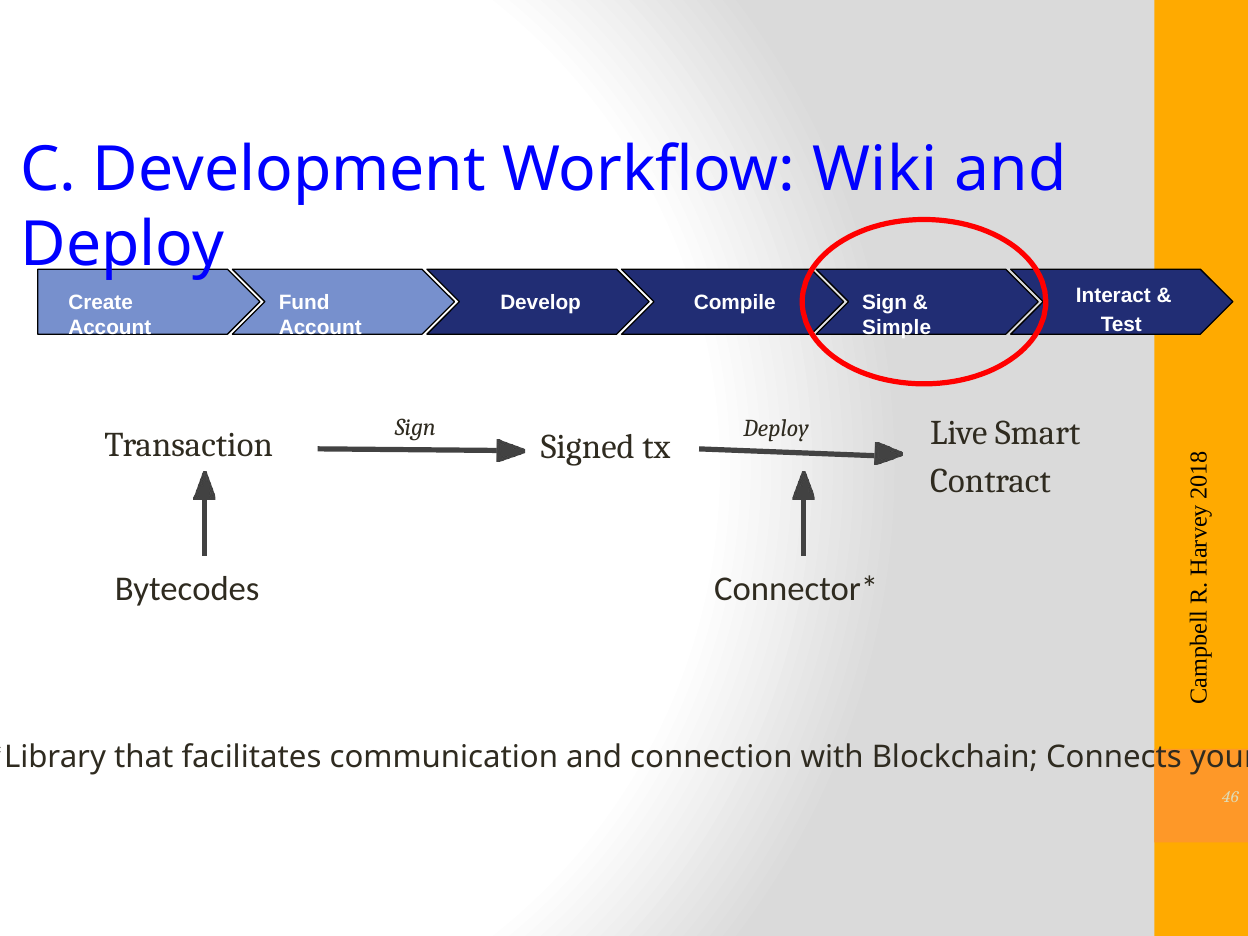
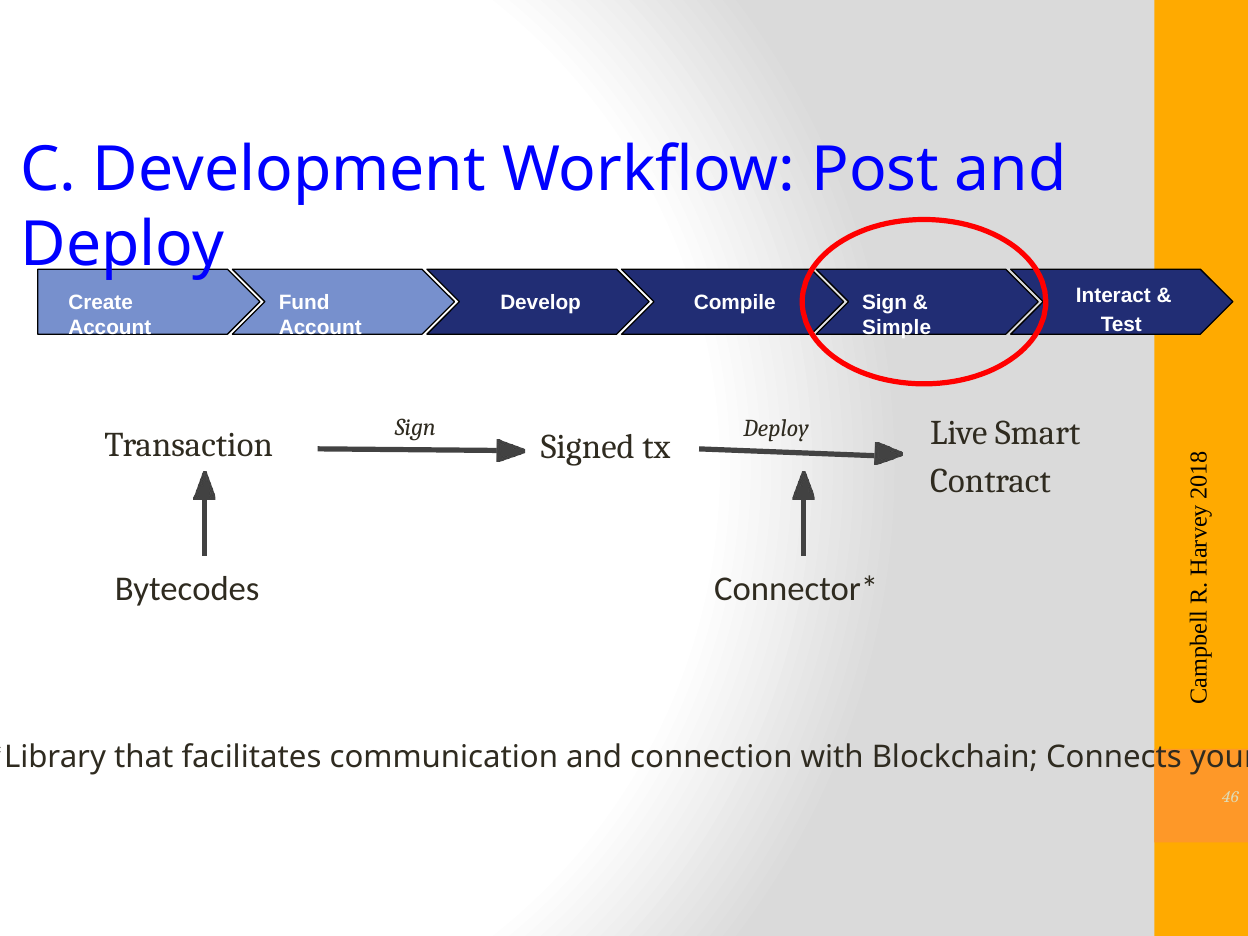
Wiki: Wiki -> Post
